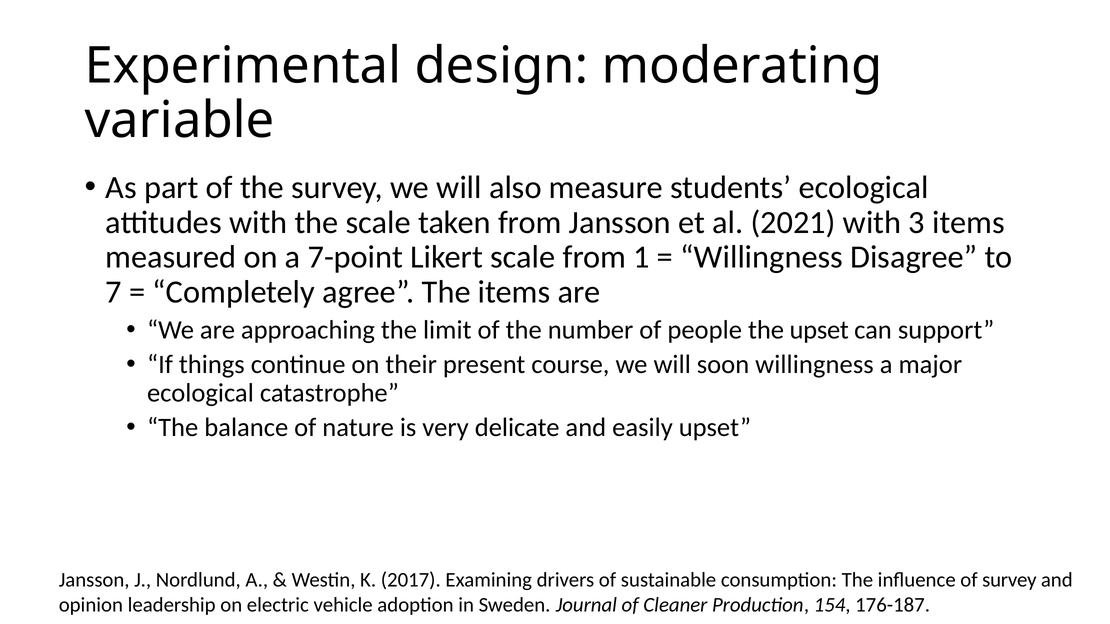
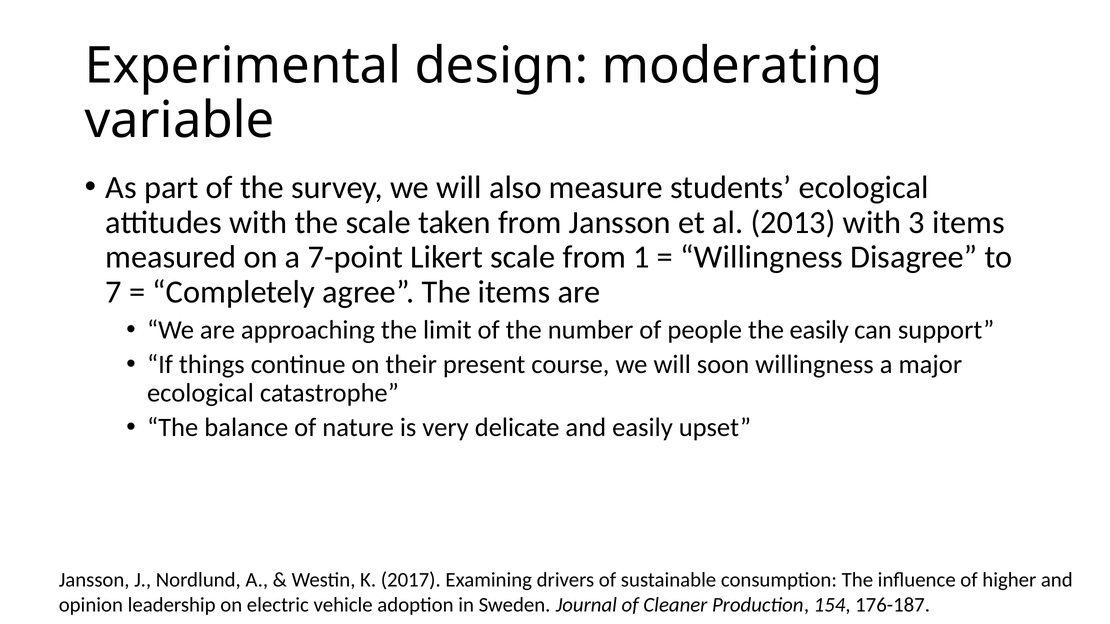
2021: 2021 -> 2013
the upset: upset -> easily
of survey: survey -> higher
